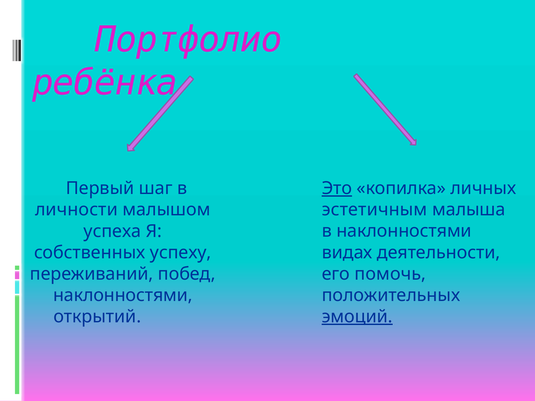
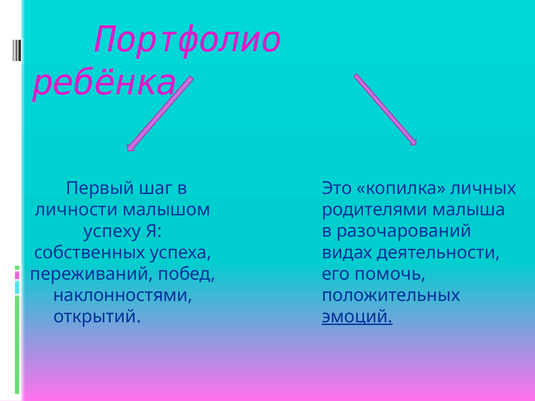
Это underline: present -> none
эстетичным: эстетичным -> родителями
успеха: успеха -> успеху
в наклонностями: наклонностями -> разочарований
успеху: успеху -> успеха
